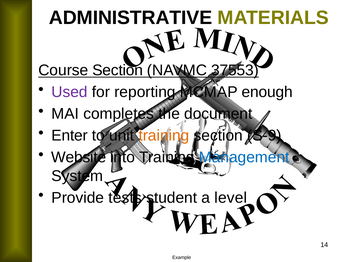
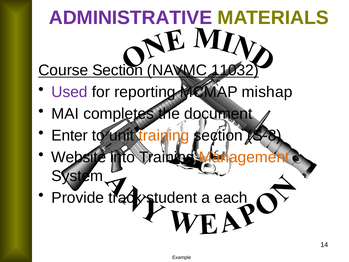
ADMINISTRATIVE colour: black -> purple
37553: 37553 -> 11032
enough: enough -> mishap
S-9: S-9 -> S-8
Management colour: blue -> orange
tests: tests -> track
level: level -> each
